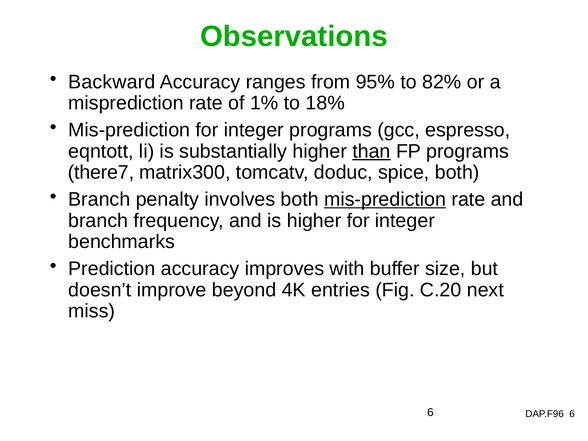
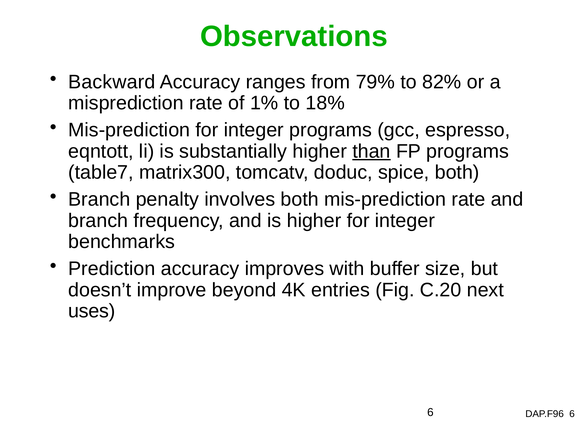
95%: 95% -> 79%
there7: there7 -> table7
mis-prediction at (385, 199) underline: present -> none
miss: miss -> uses
